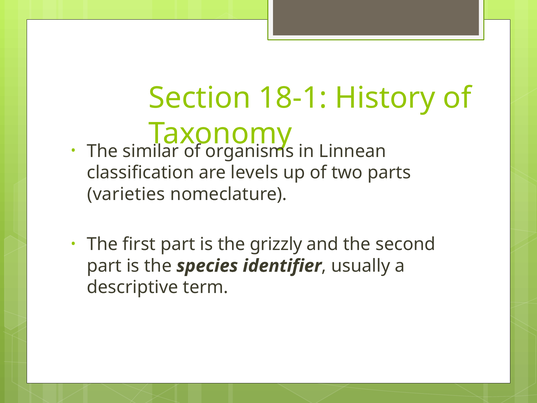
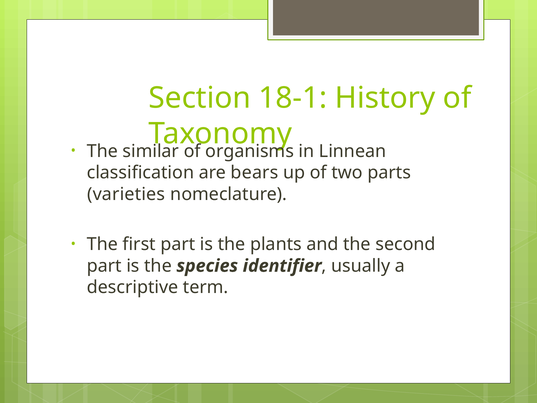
levels: levels -> bears
grizzly: grizzly -> plants
